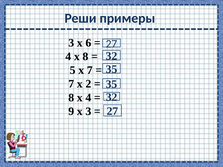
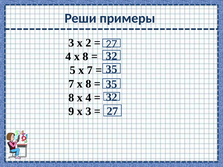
6: 6 -> 2
7 х 2: 2 -> 8
